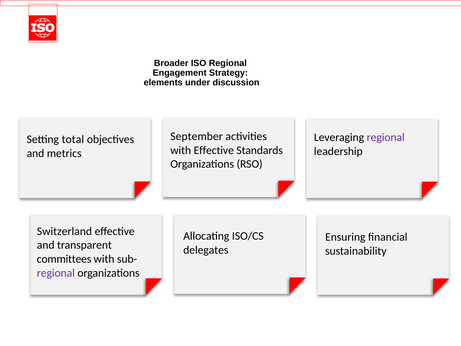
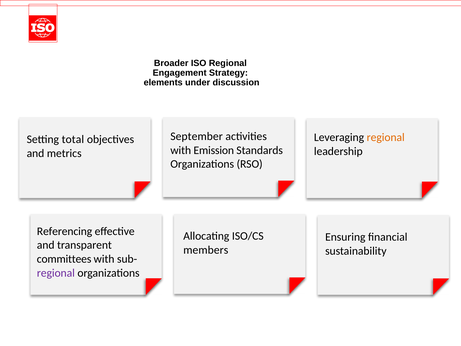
regional at (386, 137) colour: purple -> orange
with Effective: Effective -> Emission
Switzerland: Switzerland -> Referencing
delegates: delegates -> members
